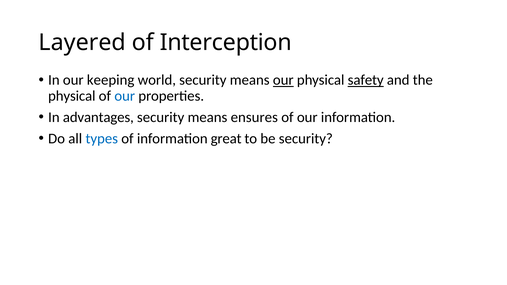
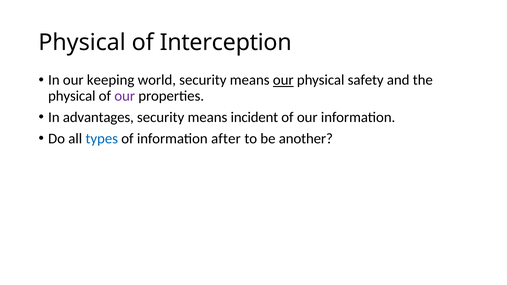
Layered at (82, 43): Layered -> Physical
safety underline: present -> none
our at (125, 96) colour: blue -> purple
ensures: ensures -> incident
great: great -> after
be security: security -> another
